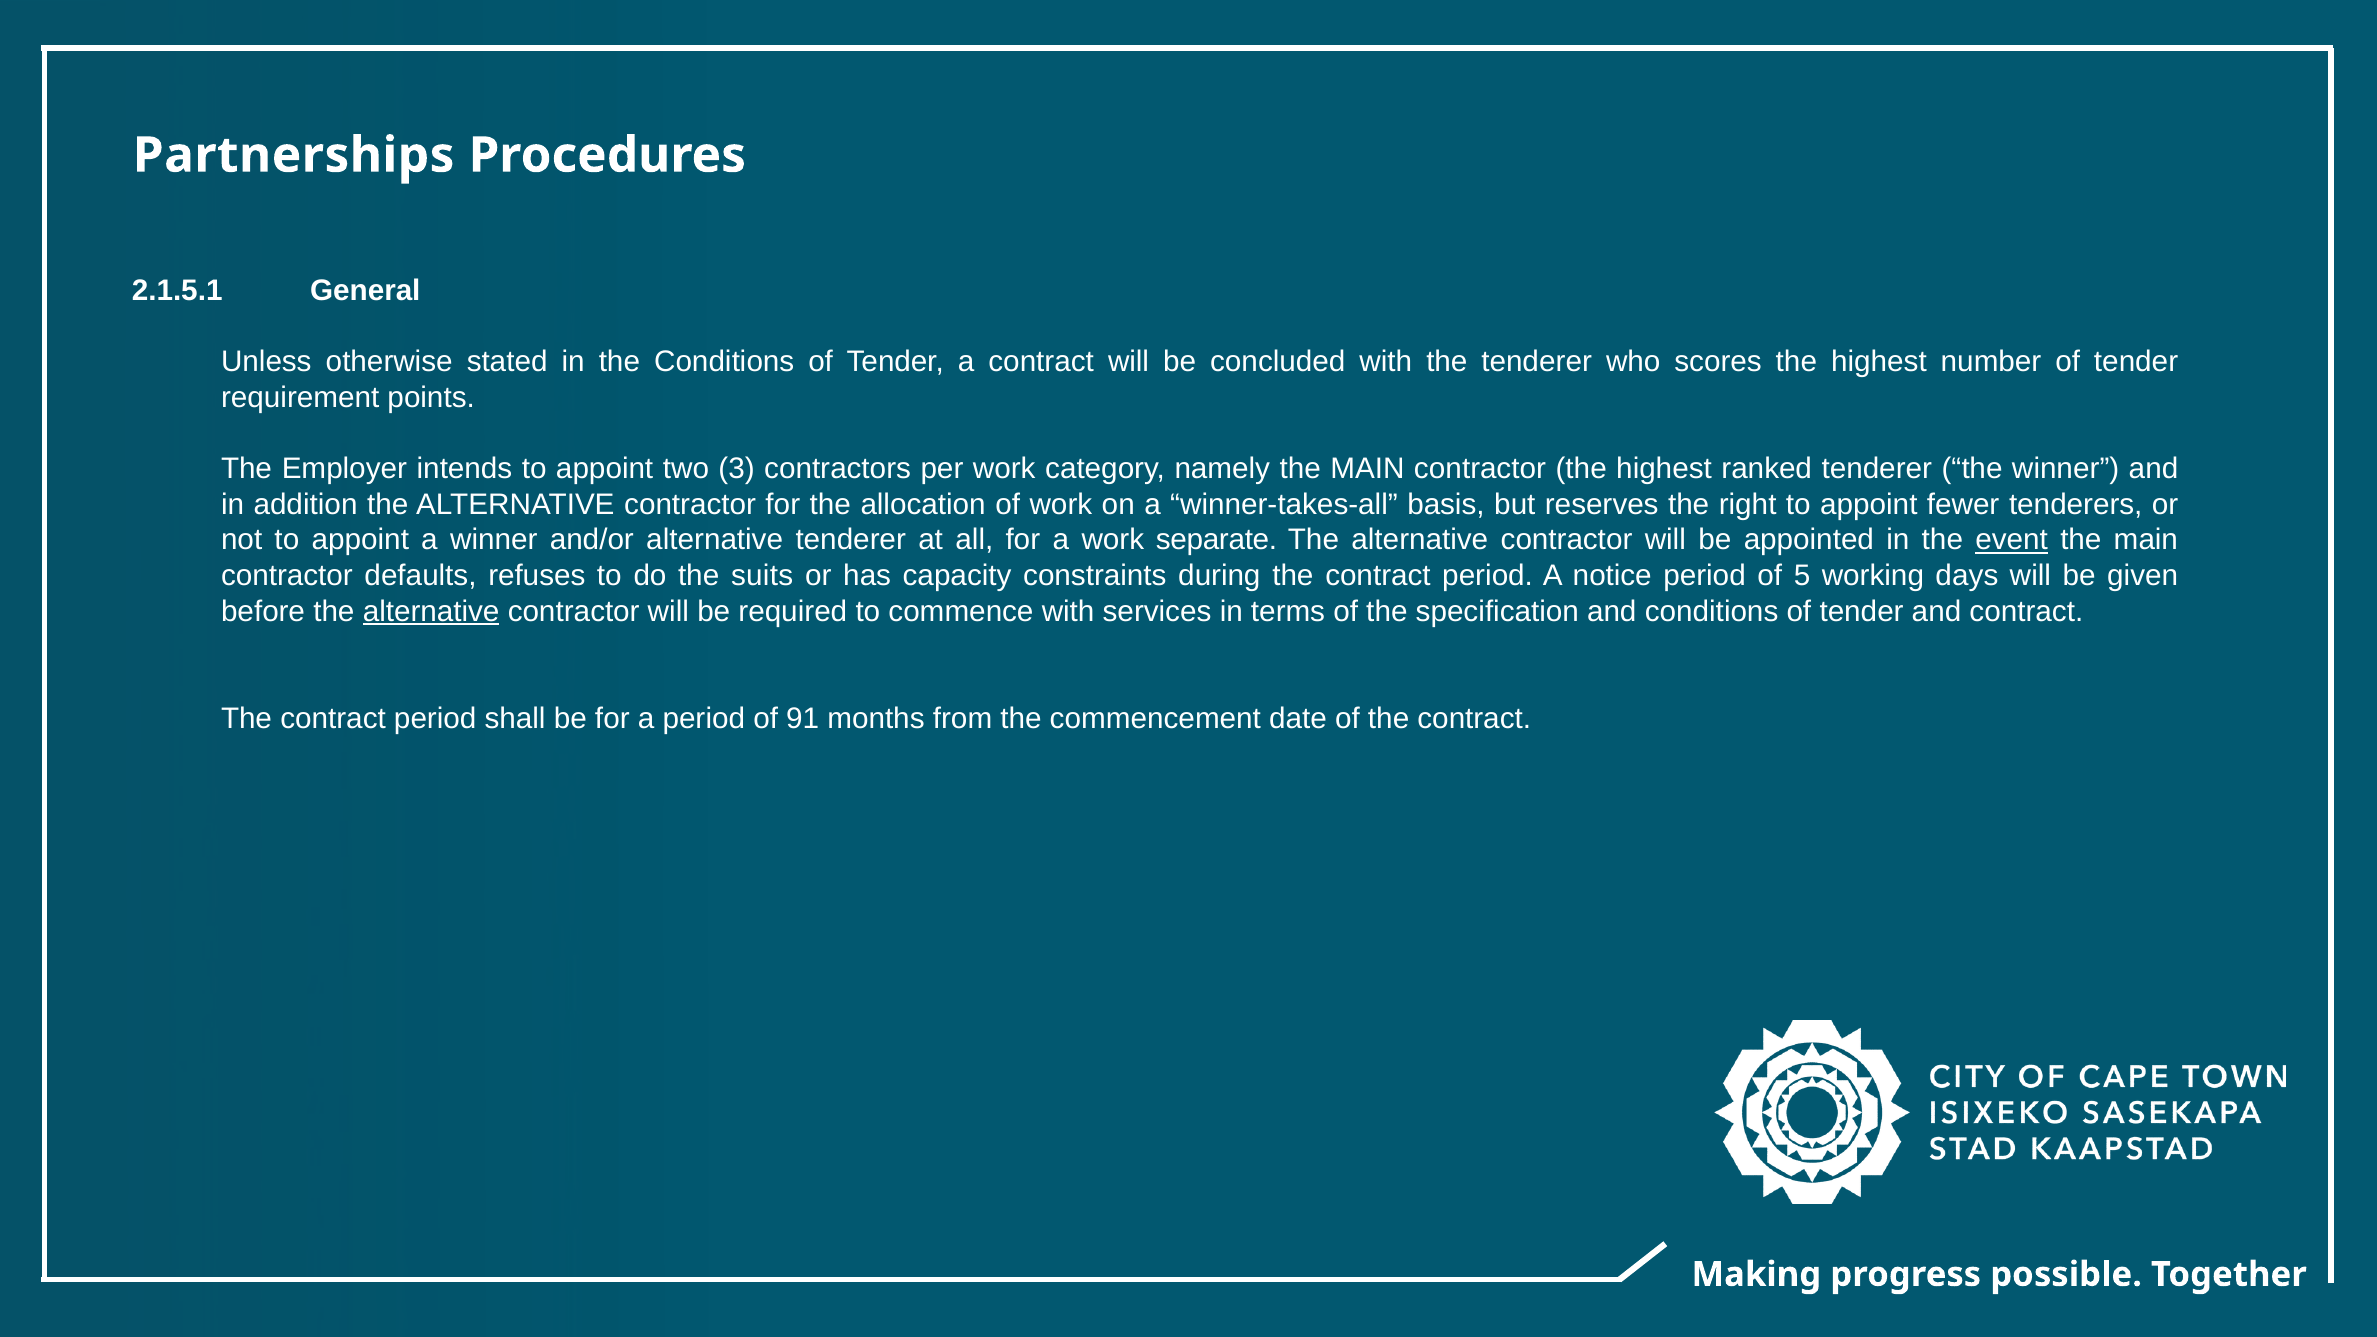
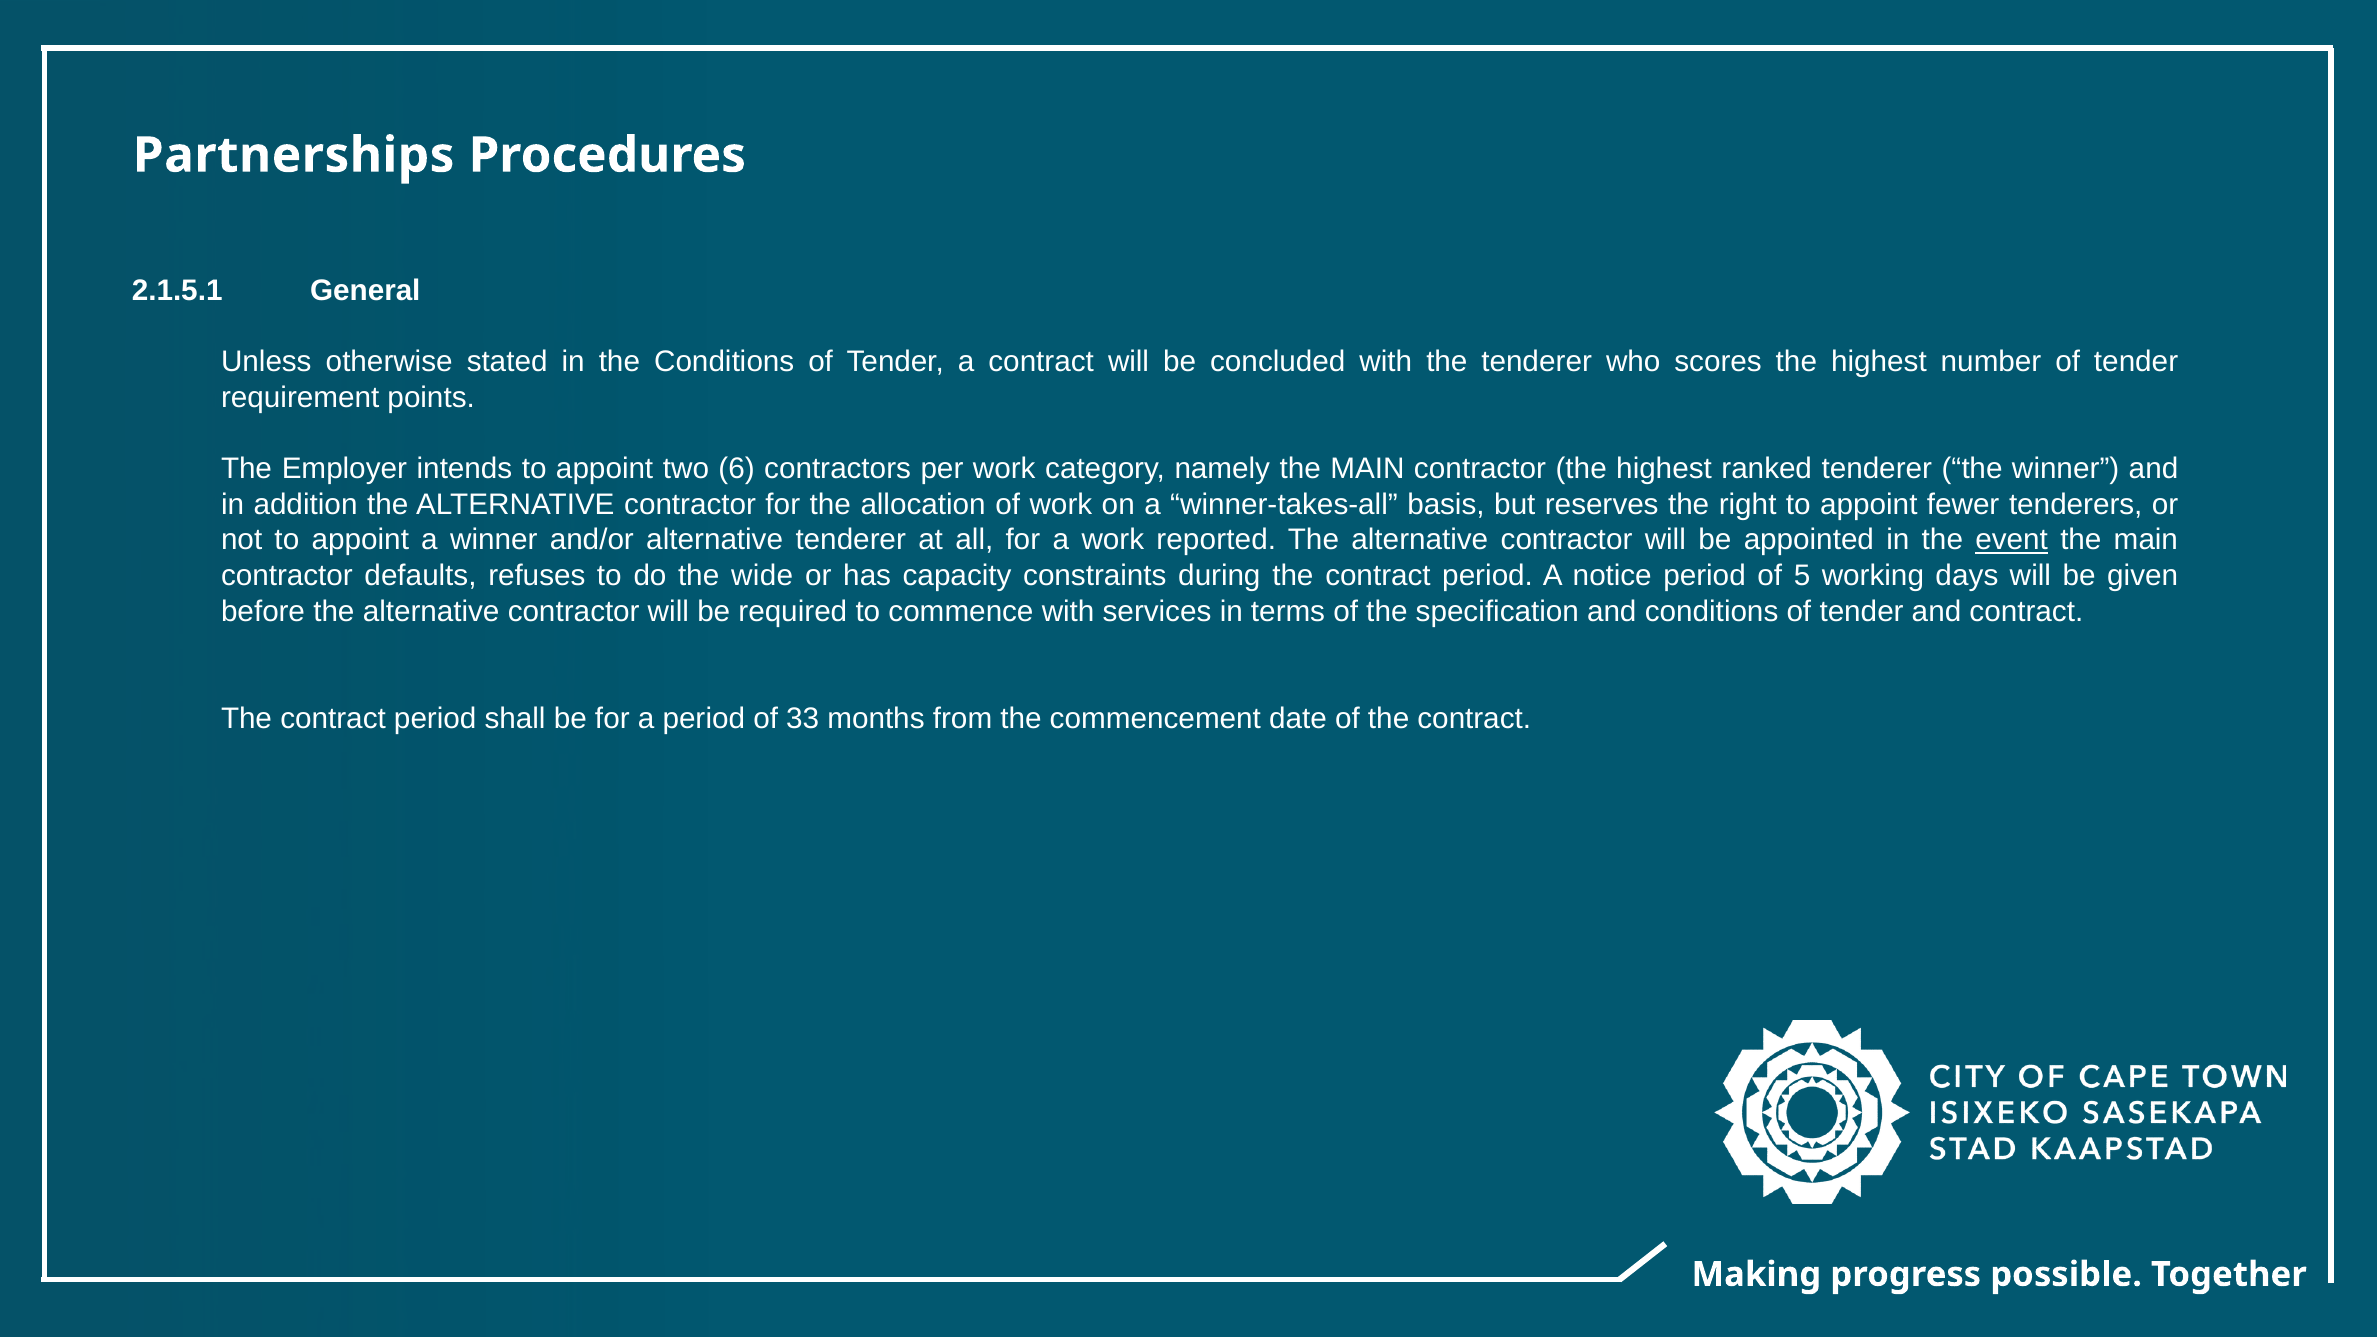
3: 3 -> 6
separate: separate -> reported
suits: suits -> wide
alternative at (431, 611) underline: present -> none
91: 91 -> 33
